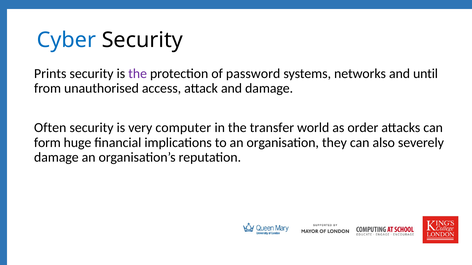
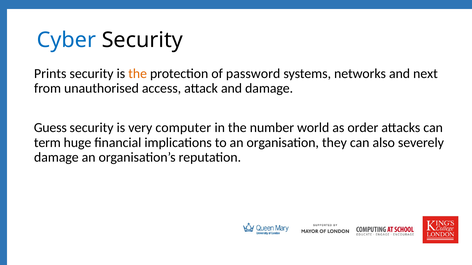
the at (138, 74) colour: purple -> orange
until: until -> next
Often: Often -> Guess
transfer: transfer -> number
form: form -> term
